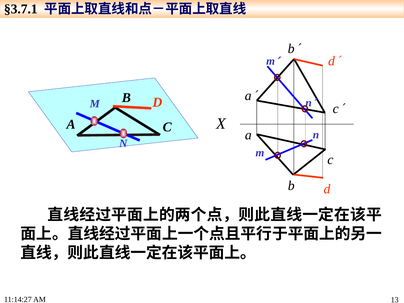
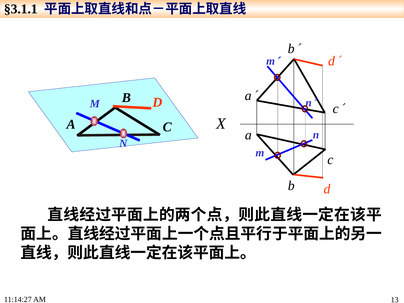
§3.7.1: §3.7.1 -> §3.1.1
